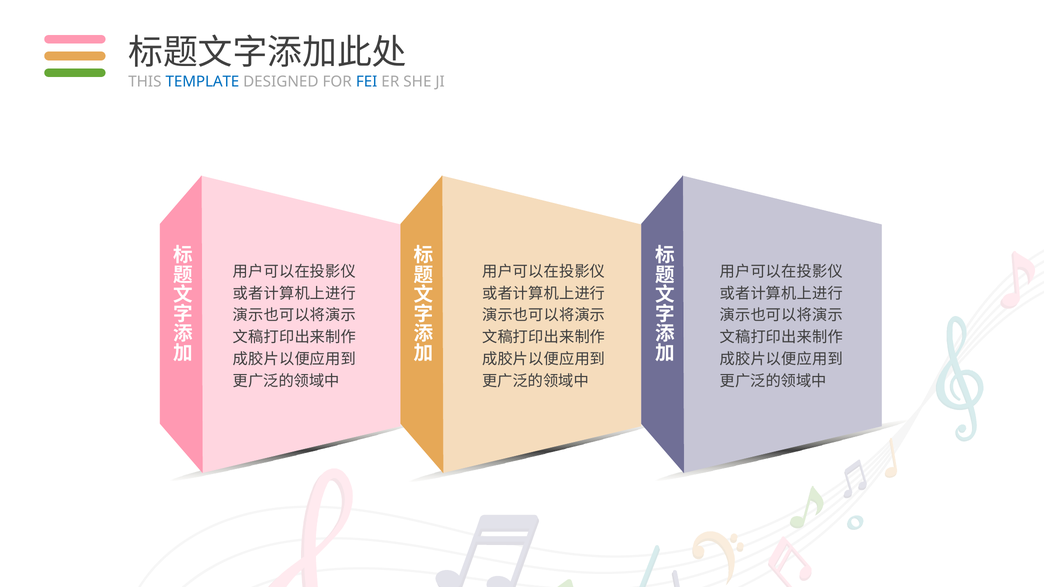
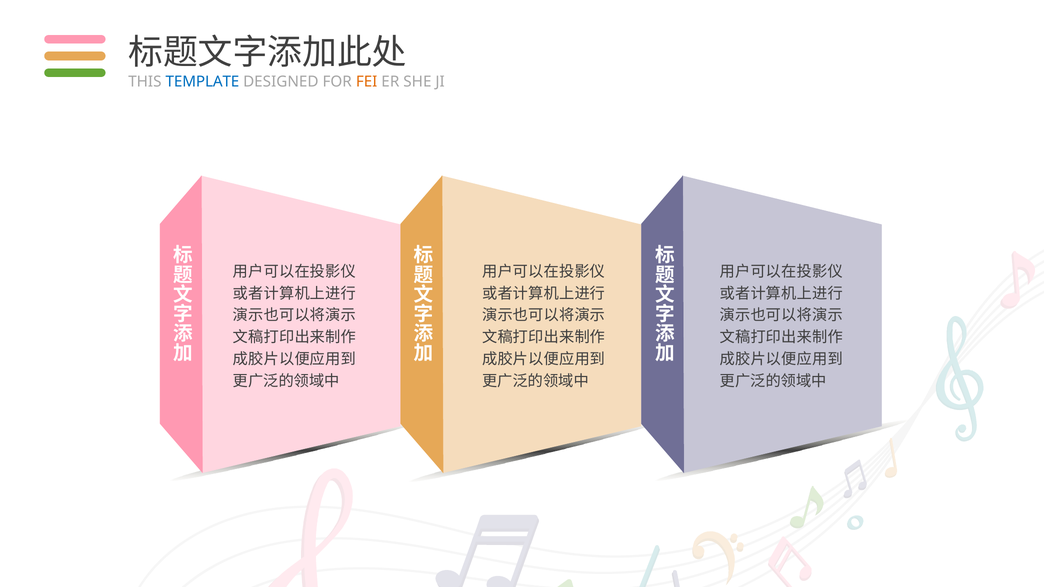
FEI colour: blue -> orange
